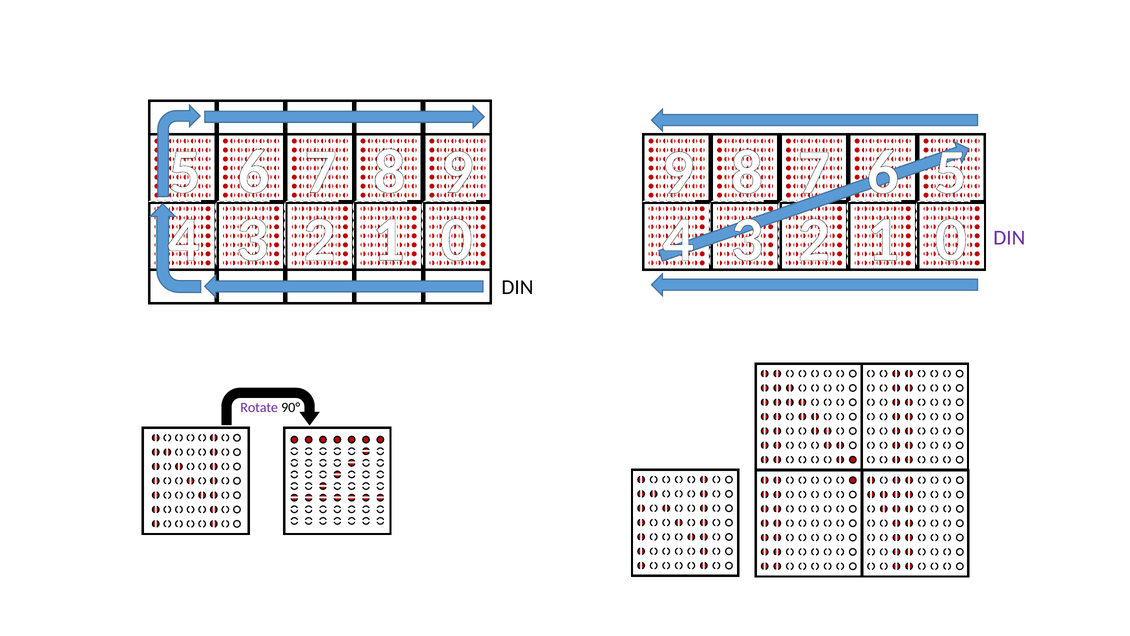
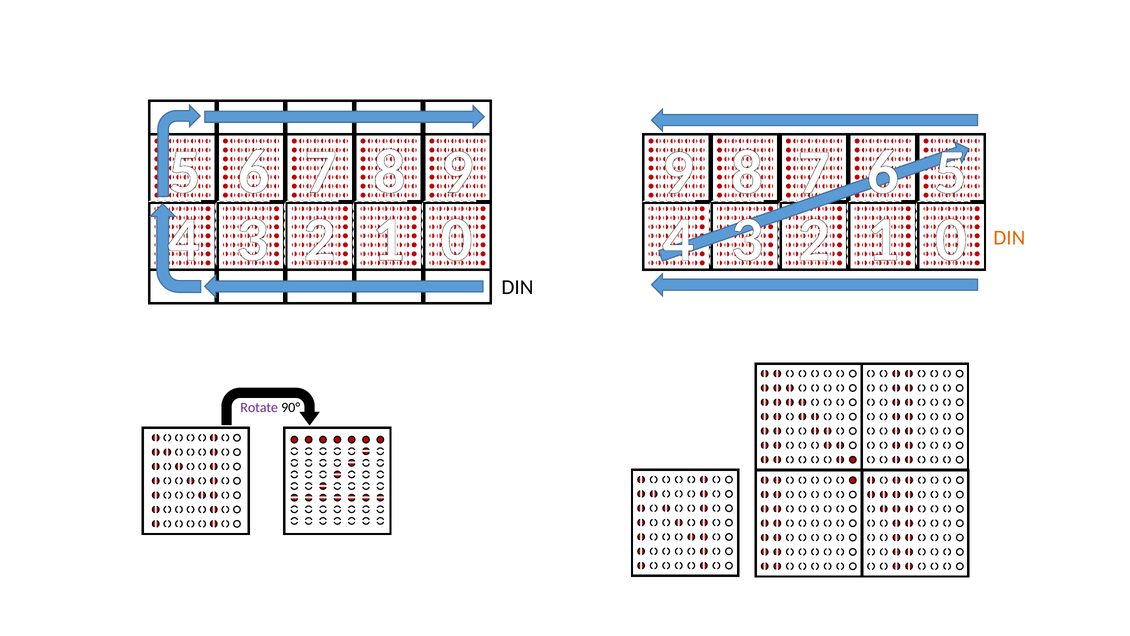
DIN at (1009, 237) colour: purple -> orange
